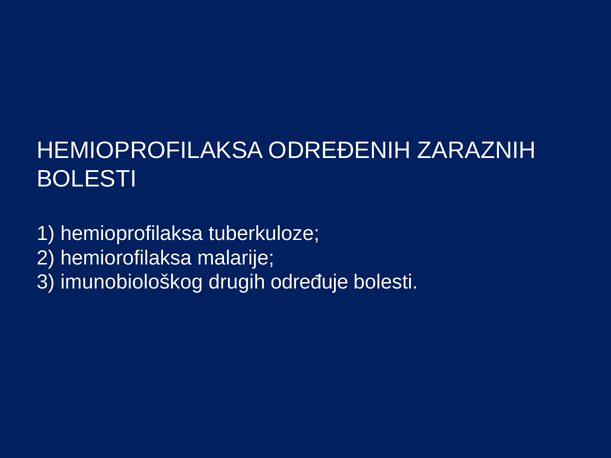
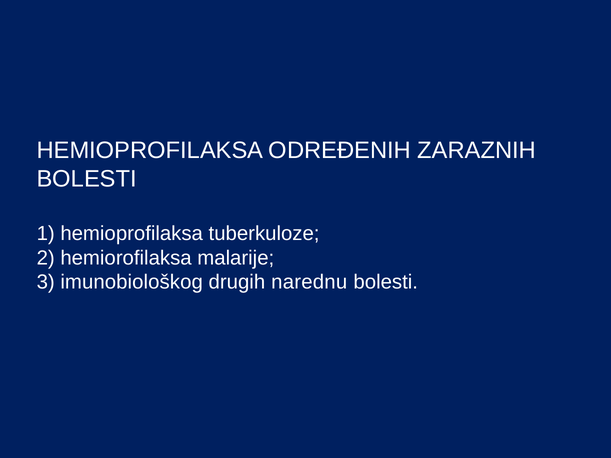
određuje: određuje -> narednu
